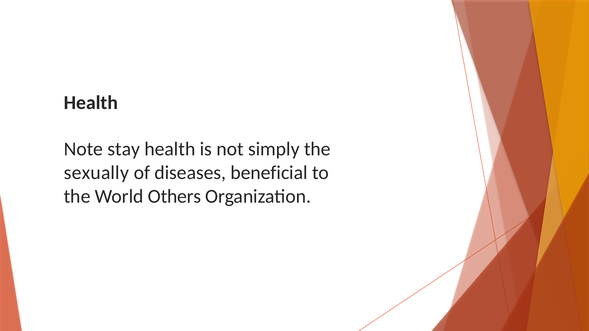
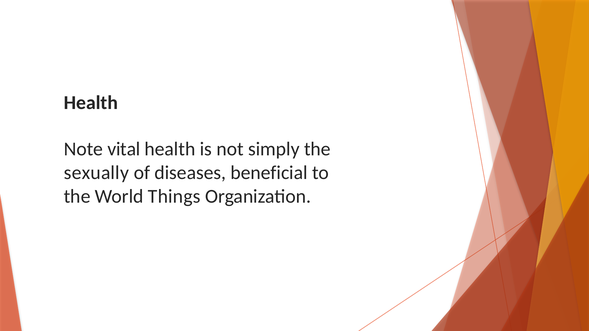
stay: stay -> vital
Others: Others -> Things
